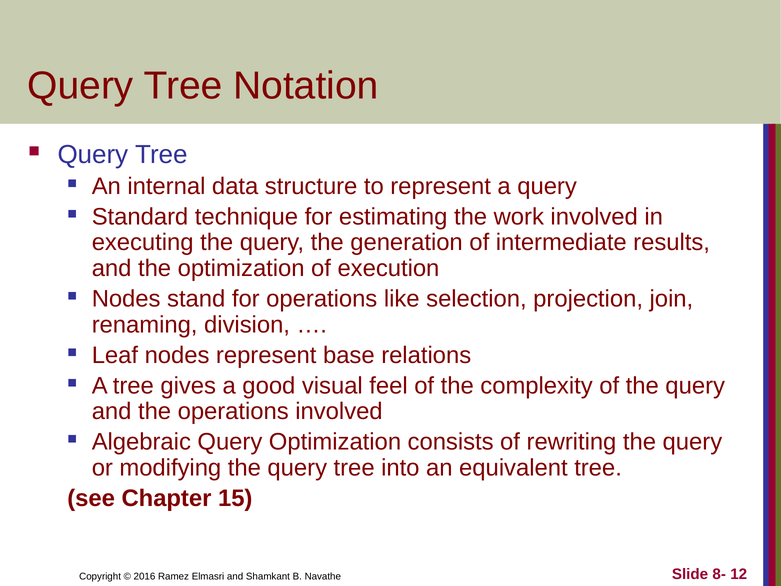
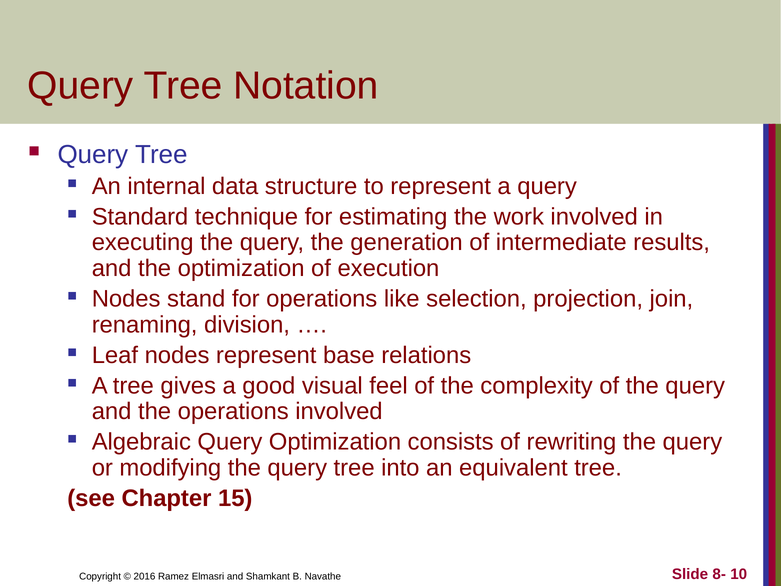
12: 12 -> 10
